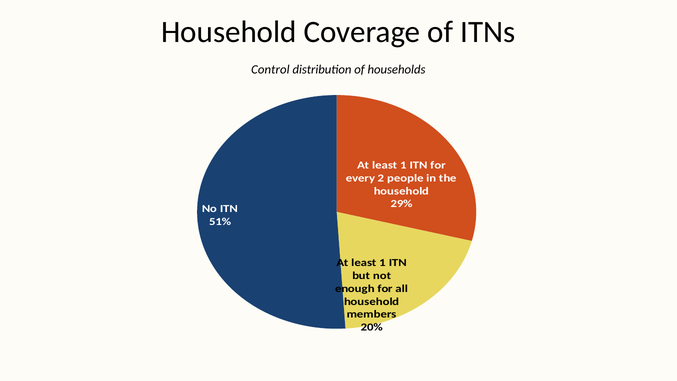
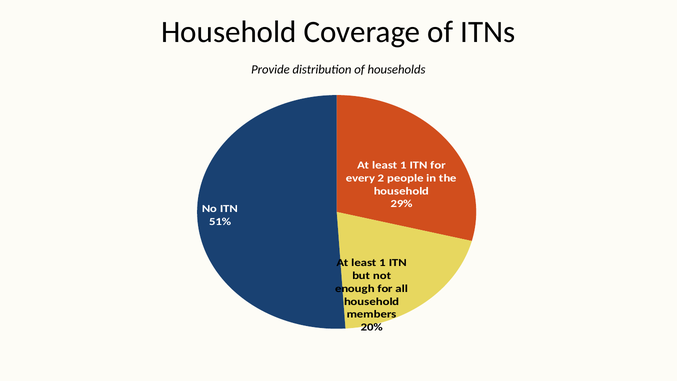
Control: Control -> Provide
